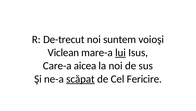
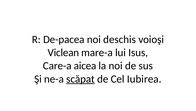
De-trecut: De-trecut -> De-pacea
suntem: suntem -> deschis
lui underline: present -> none
Fericire: Fericire -> Iubirea
